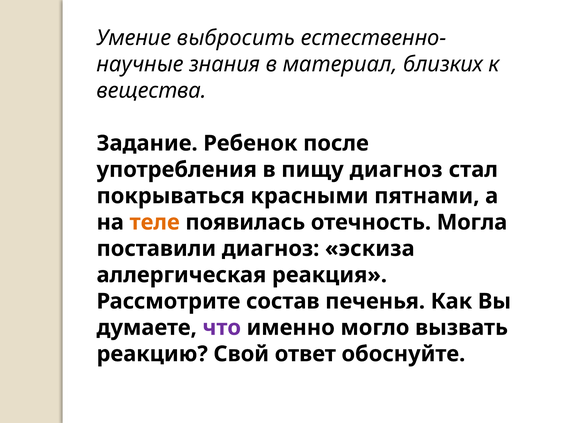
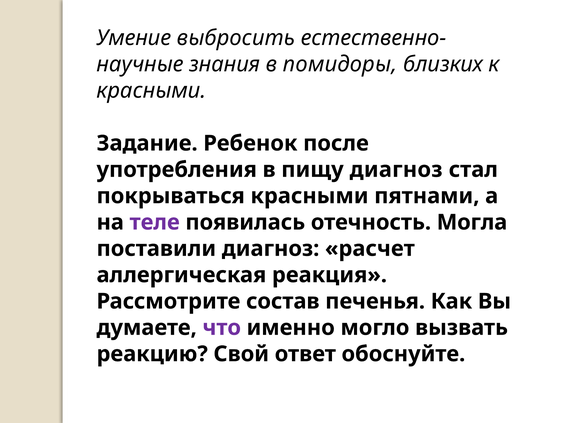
материал: материал -> помидоры
вещества at (151, 91): вещества -> красными
теле colour: orange -> purple
эскиза: эскиза -> расчет
